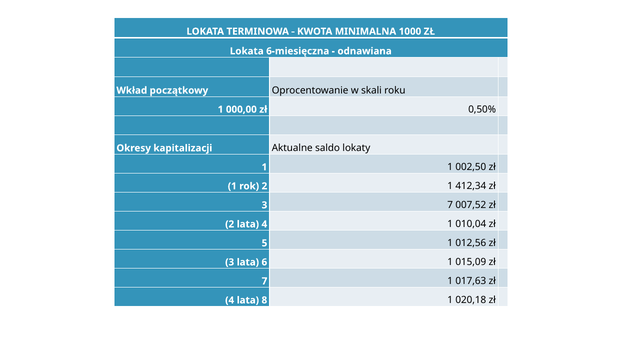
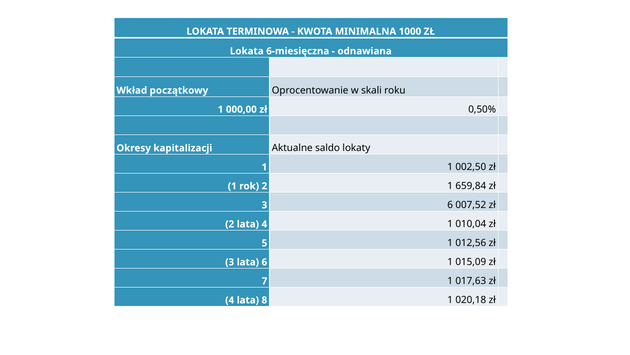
412,34: 412,34 -> 659,84
7 at (450, 205): 7 -> 6
